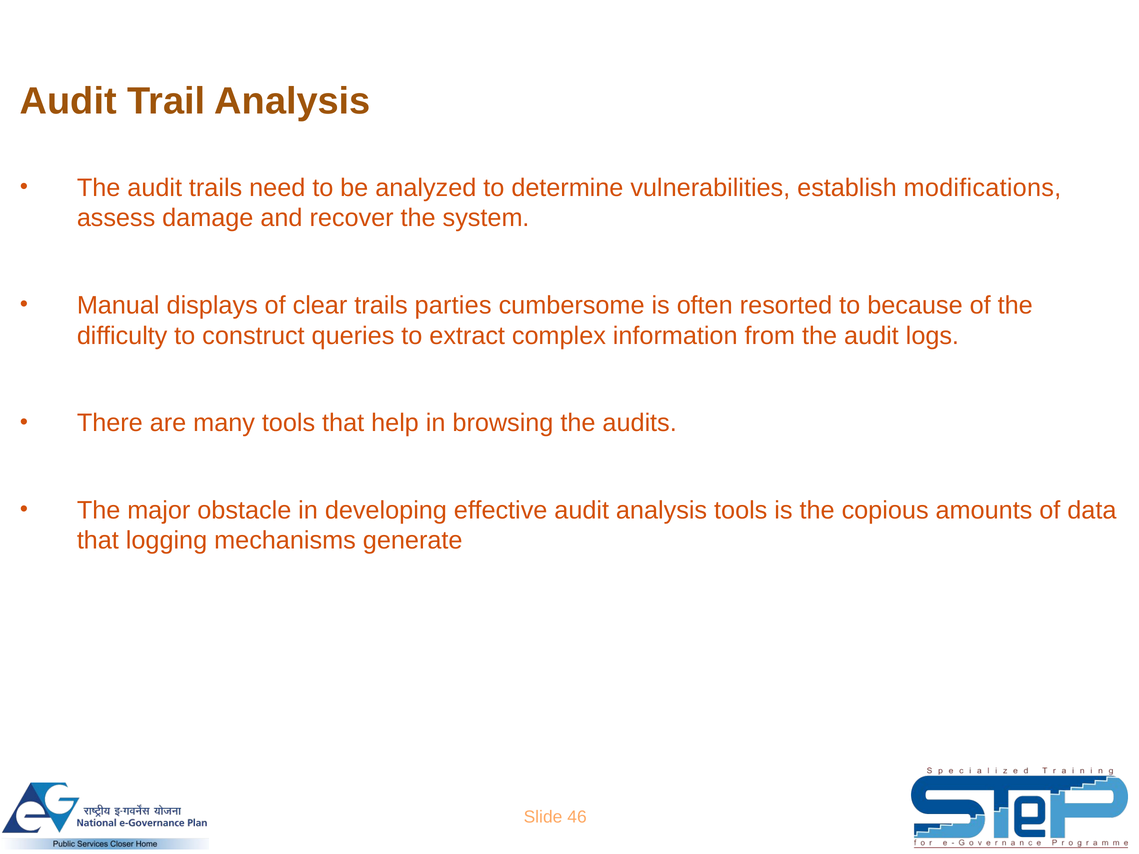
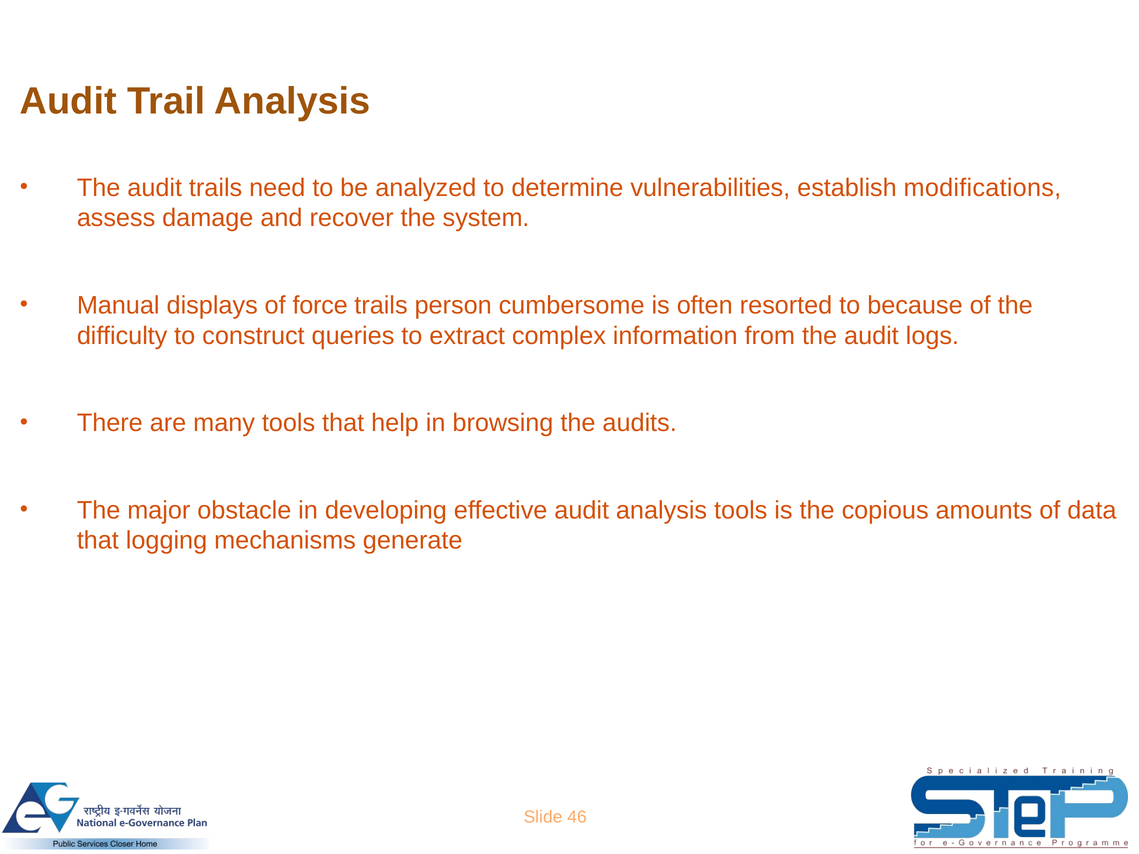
clear: clear -> force
parties: parties -> person
